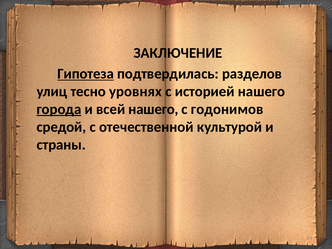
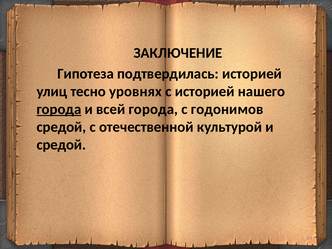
Гипотеза underline: present -> none
подтвердилась разделов: разделов -> историей
всей нашего: нашего -> города
страны at (61, 145): страны -> средой
